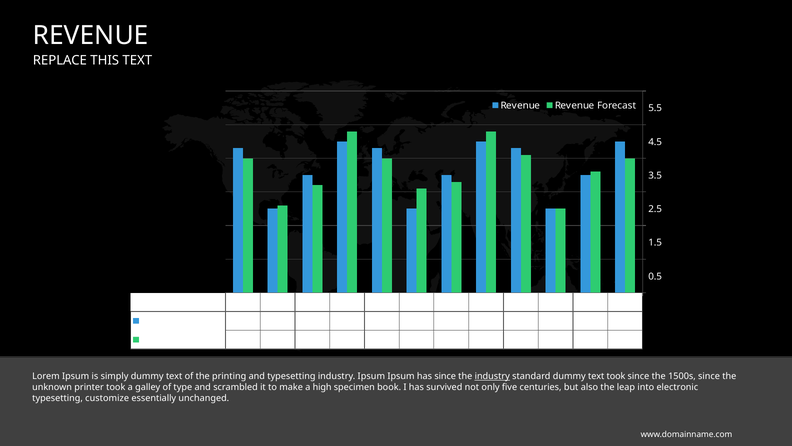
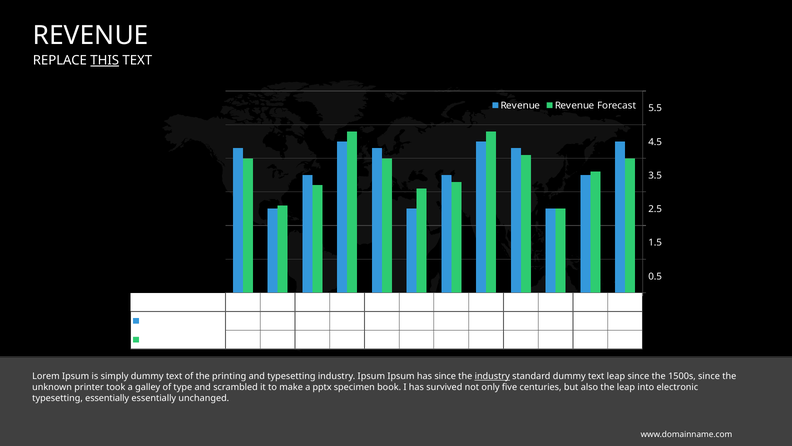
THIS underline: none -> present
text took: took -> leap
high: high -> pptx
typesetting customize: customize -> essentially
